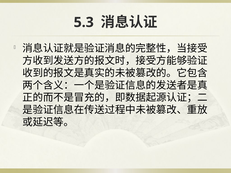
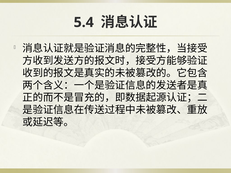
5.3: 5.3 -> 5.4
